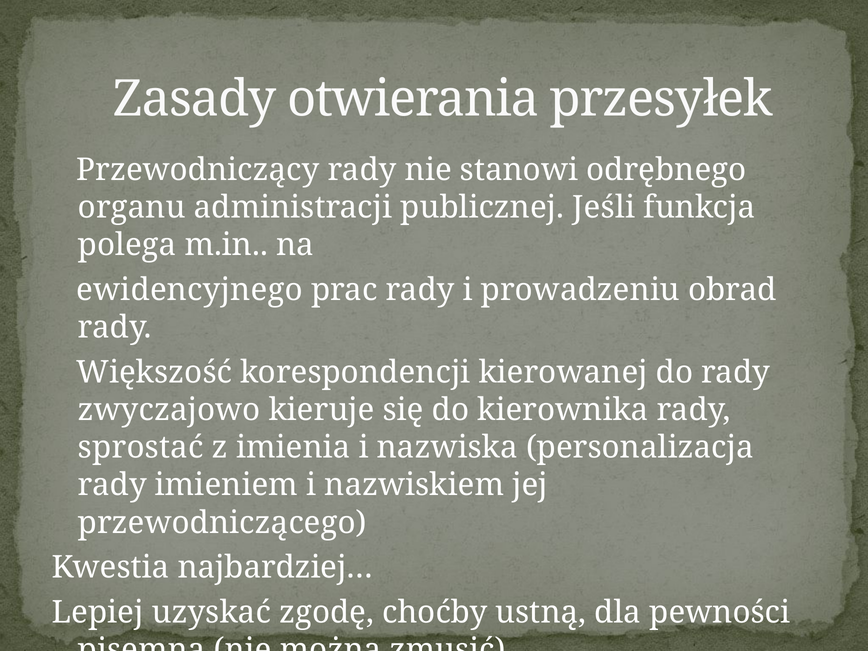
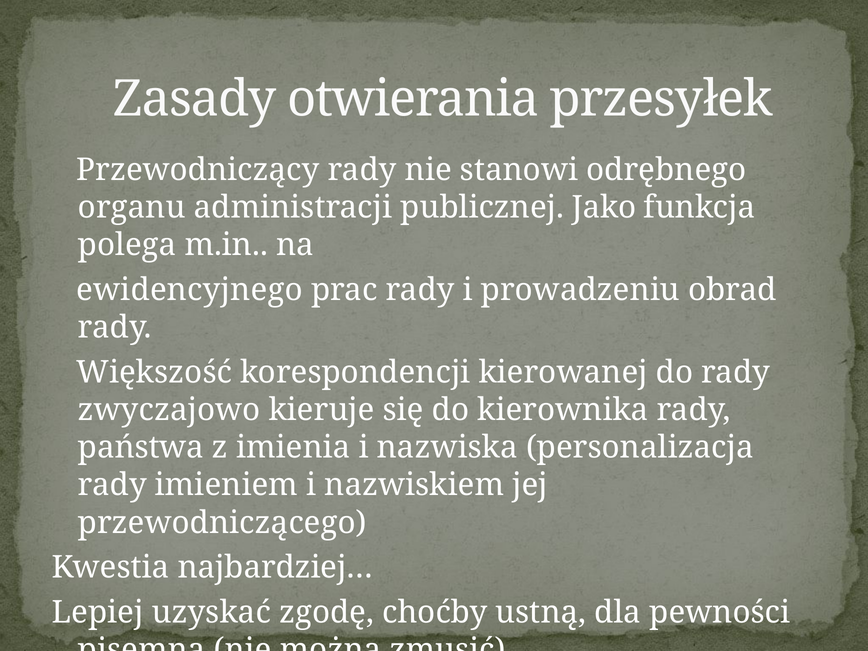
Jeśli: Jeśli -> Jako
sprostać: sprostać -> państwa
